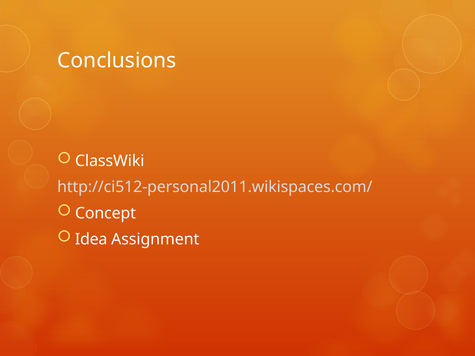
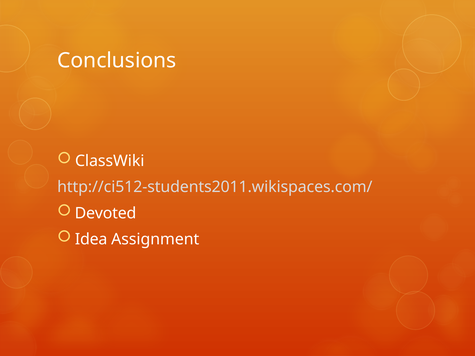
http://ci512-personal2011.wikispaces.com/: http://ci512-personal2011.wikispaces.com/ -> http://ci512-students2011.wikispaces.com/
Concept: Concept -> Devoted
